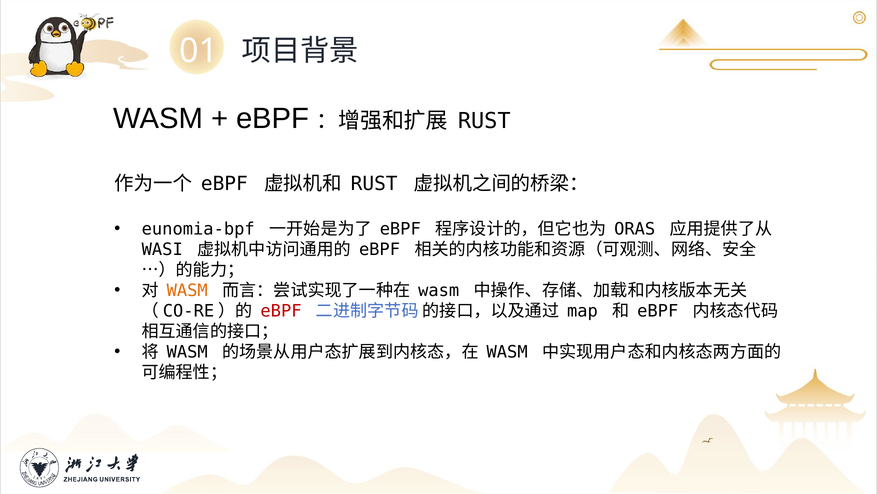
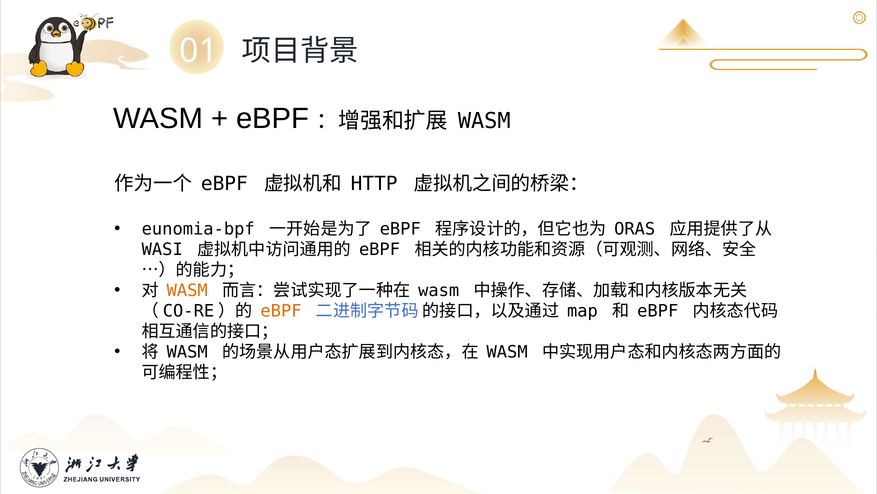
RUST at (484, 121): RUST -> WASM
RUST at (374, 184): RUST -> HTTP
eBPF at (281, 311) colour: red -> orange
